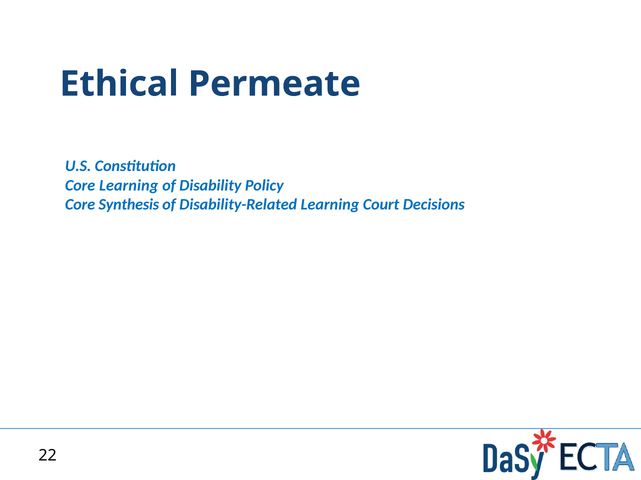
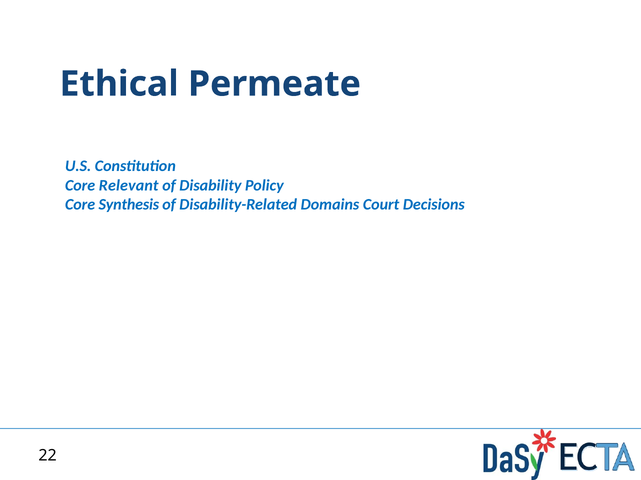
Core Learning: Learning -> Relevant
Disability-Related Learning: Learning -> Domains
